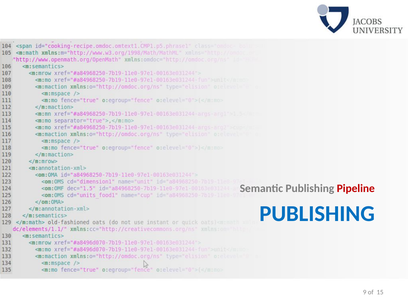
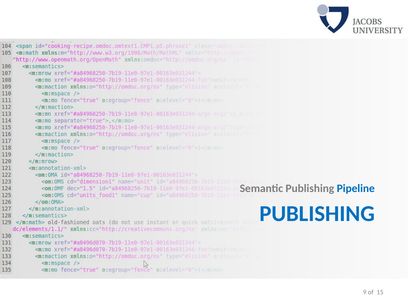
Pipeline colour: red -> blue
